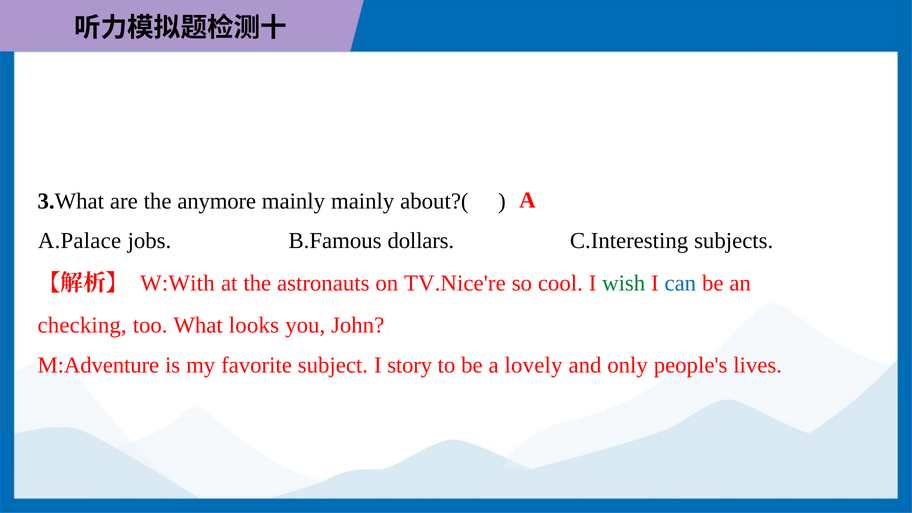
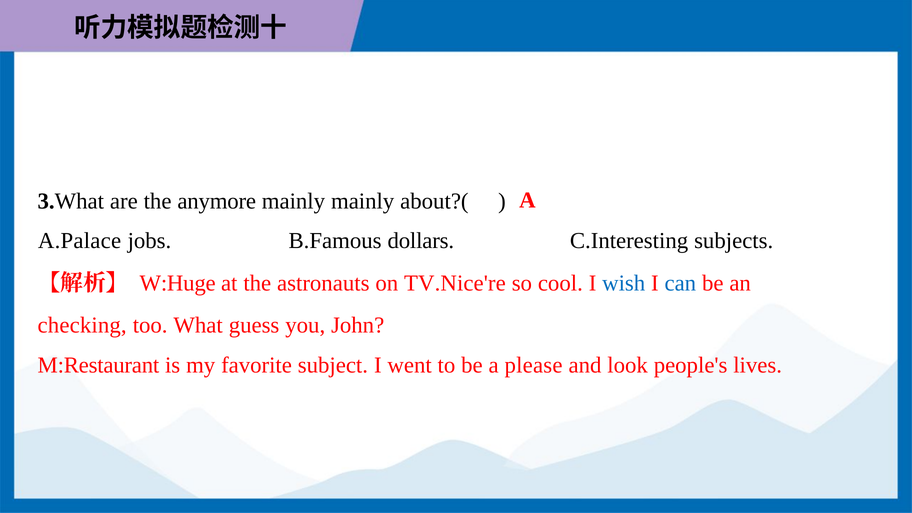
W:With: W:With -> W:Huge
wish colour: green -> blue
looks: looks -> guess
M:Adventure: M:Adventure -> M:Restaurant
story: story -> went
lovely: lovely -> please
only: only -> look
